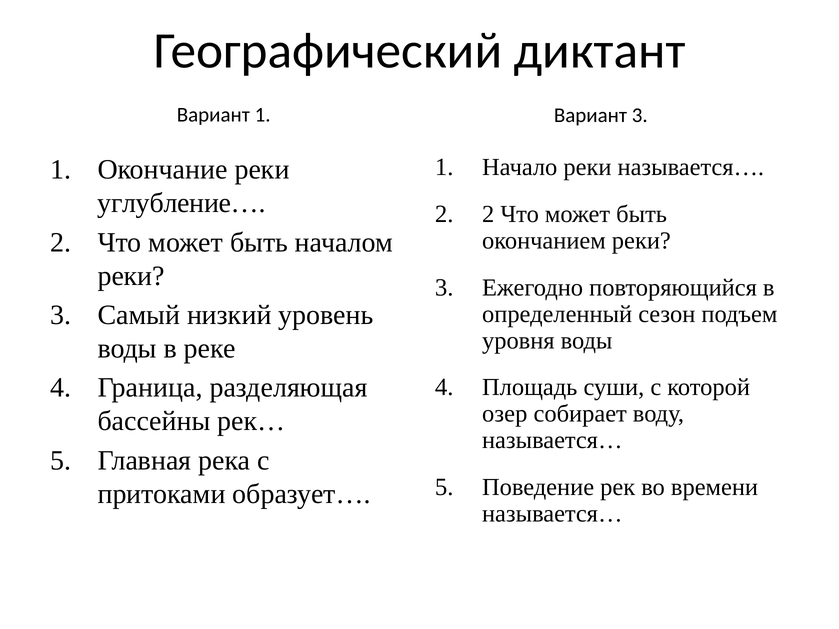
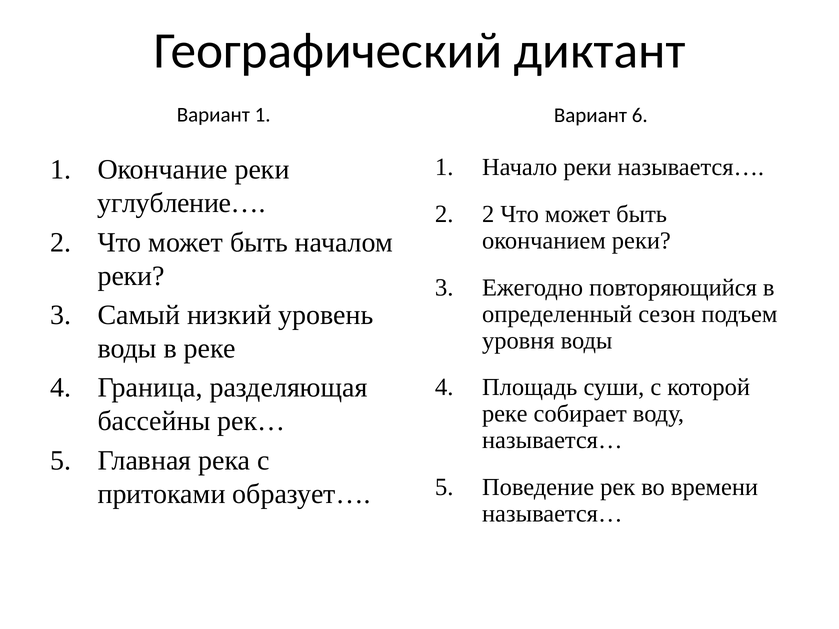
Вариант 3: 3 -> 6
озер at (505, 414): озер -> реке
